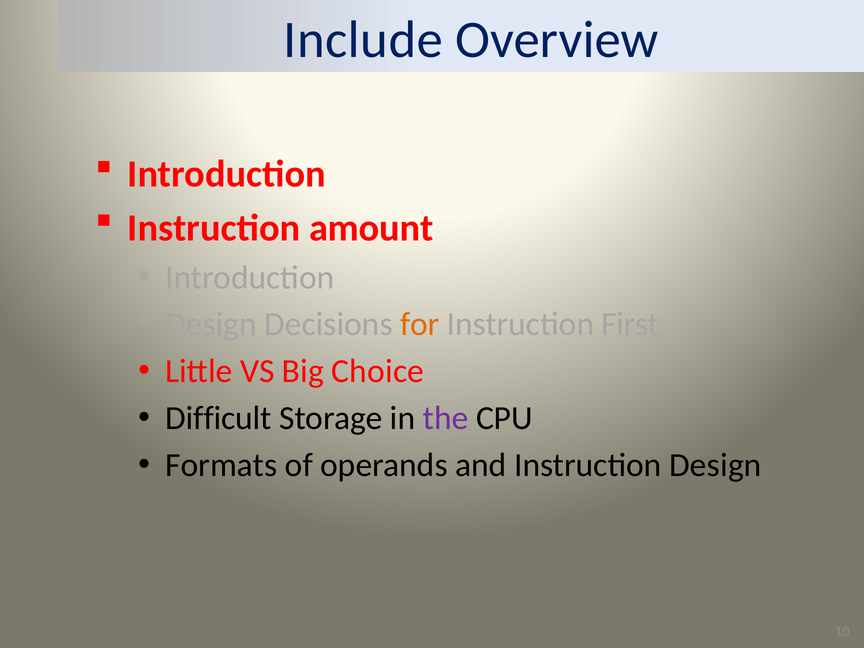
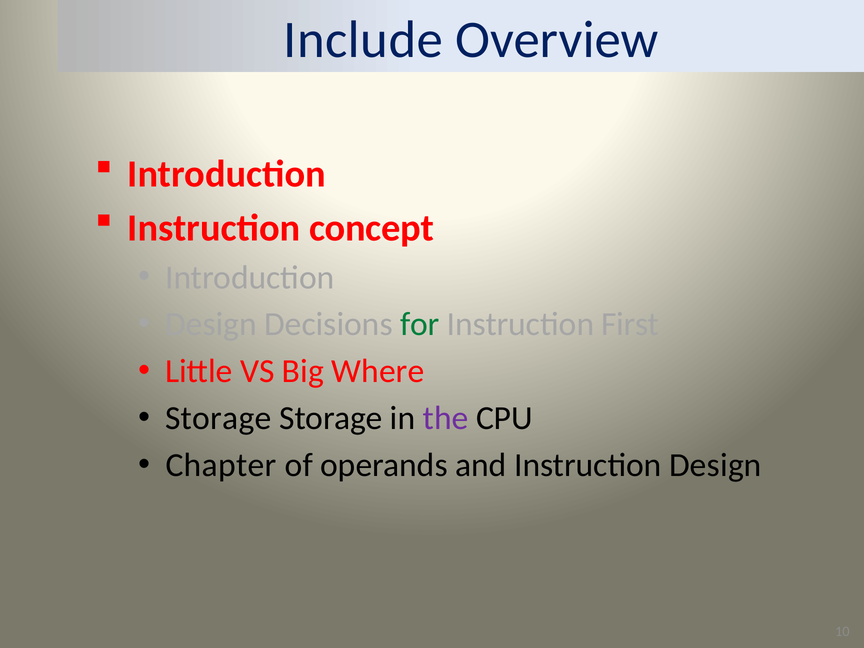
amount: amount -> concept
for colour: orange -> green
Choice: Choice -> Where
Difficult at (218, 418): Difficult -> Storage
Formats: Formats -> Chapter
